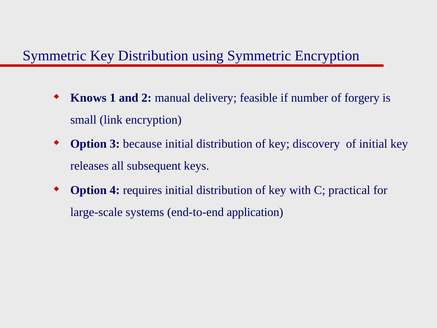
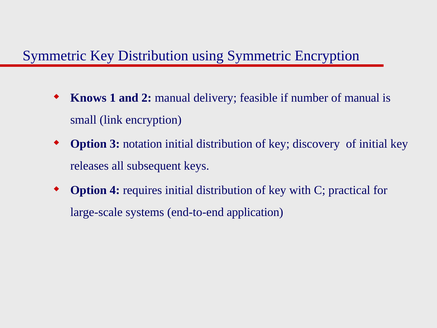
of forgery: forgery -> manual
because: because -> notation
